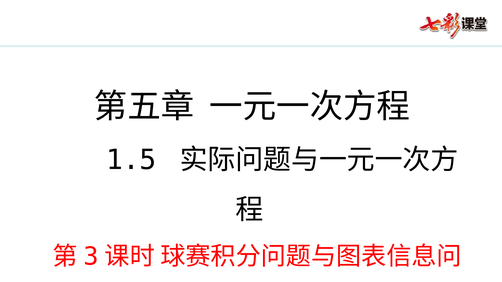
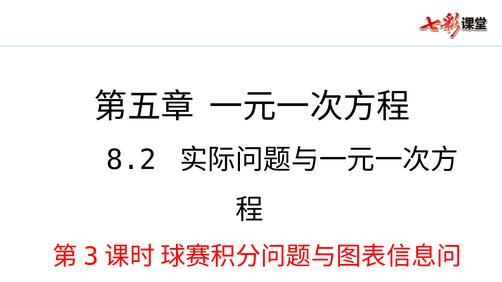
1.5: 1.5 -> 8.2
